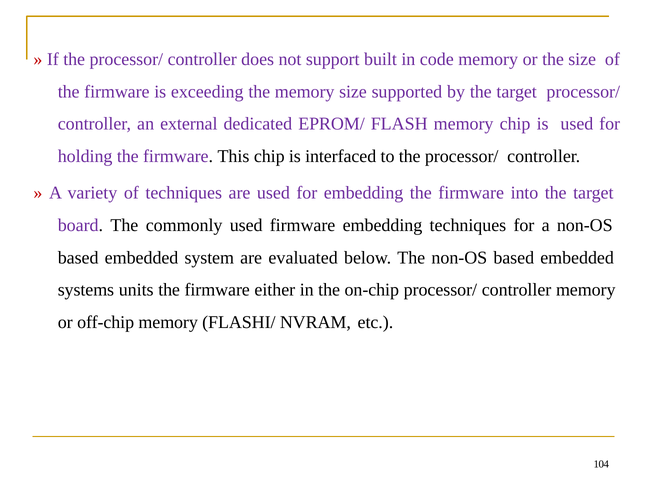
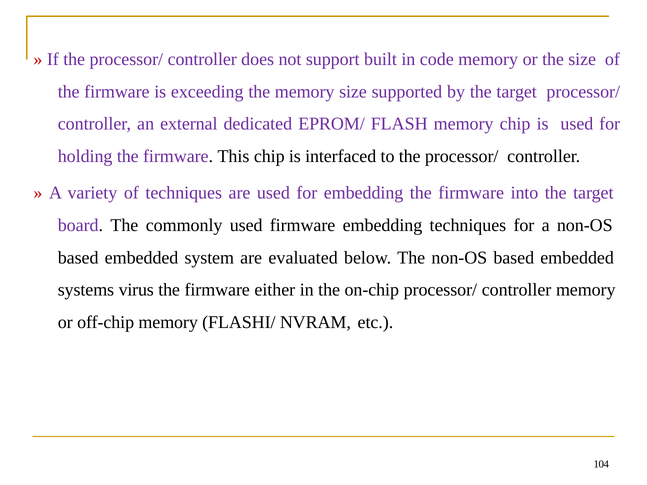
units: units -> virus
